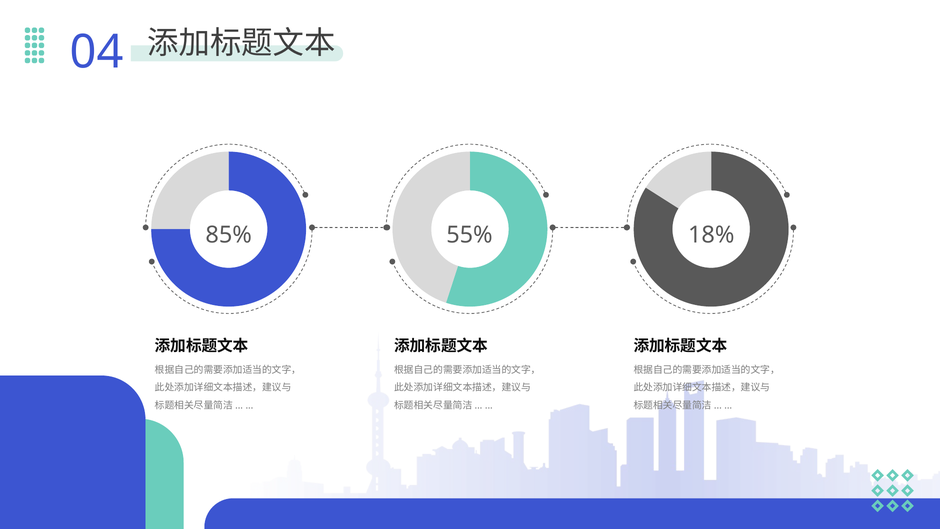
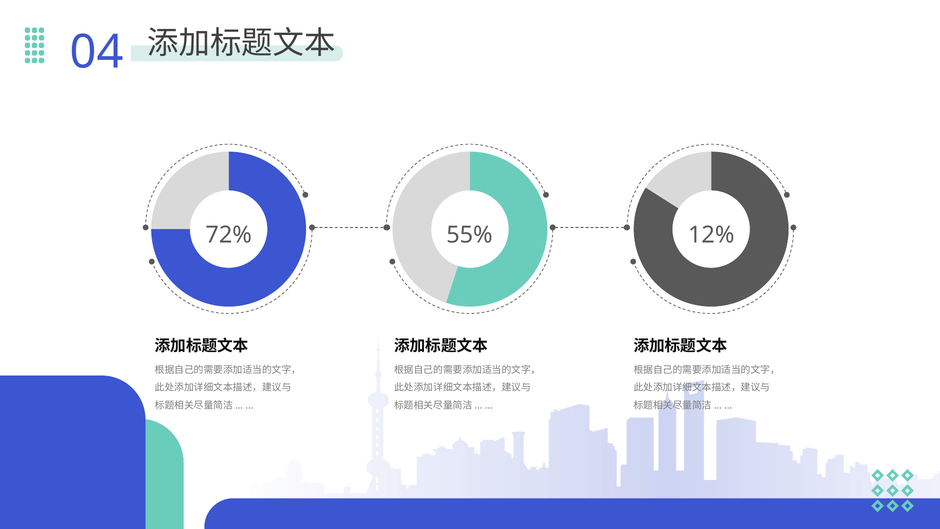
85%: 85% -> 72%
18%: 18% -> 12%
